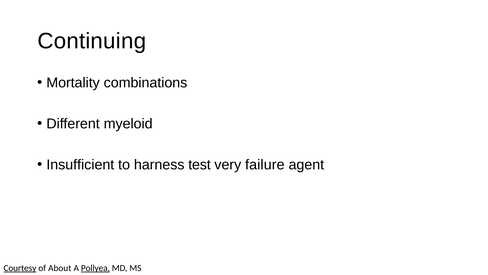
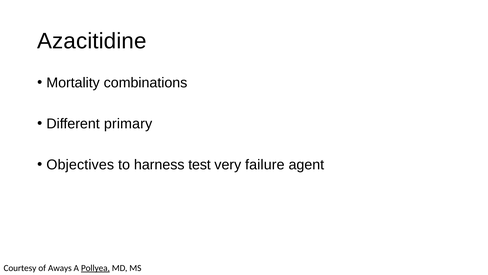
Continuing: Continuing -> Azacitidine
myeloid: myeloid -> primary
Insufficient: Insufficient -> Objectives
Courtesy underline: present -> none
About: About -> Aways
